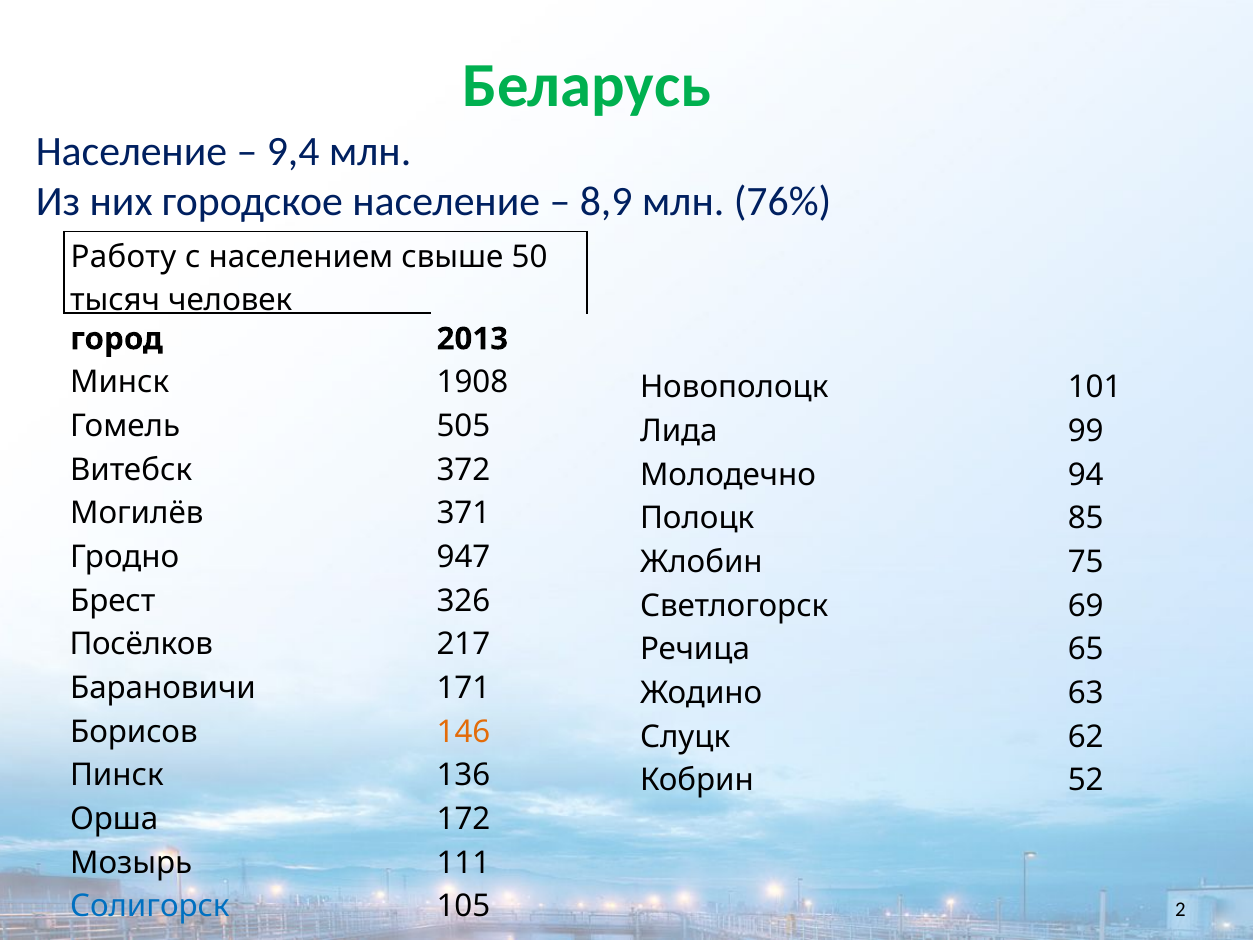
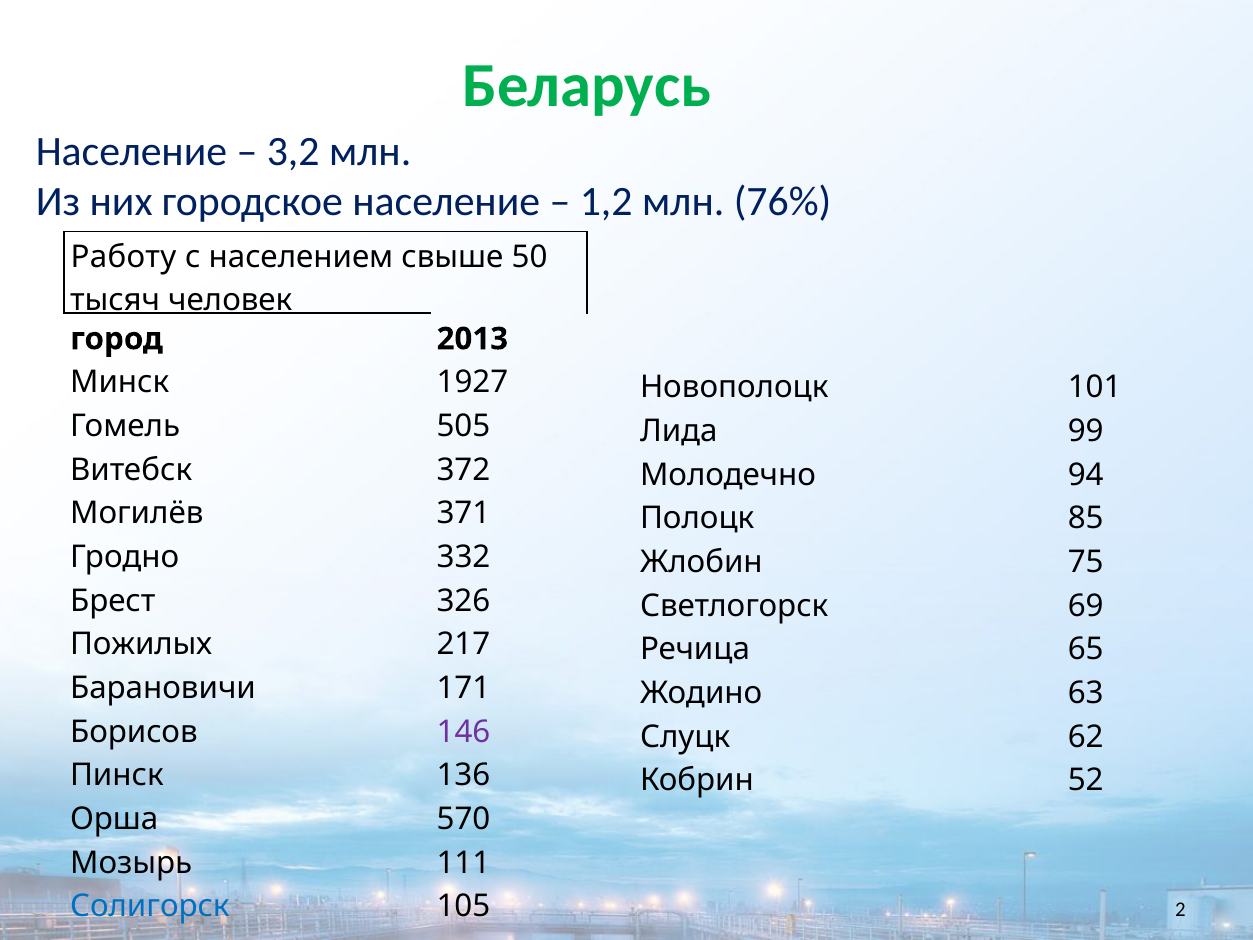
9,4: 9,4 -> 3,2
8,9: 8,9 -> 1,2
1908: 1908 -> 1927
947: 947 -> 332
Посёлков: Посёлков -> Пожилых
146 colour: orange -> purple
172: 172 -> 570
